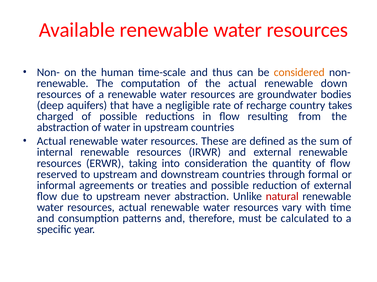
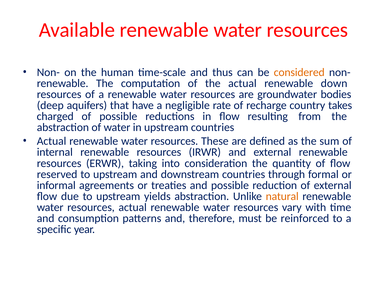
never: never -> yields
natural colour: red -> orange
calculated: calculated -> reinforced
